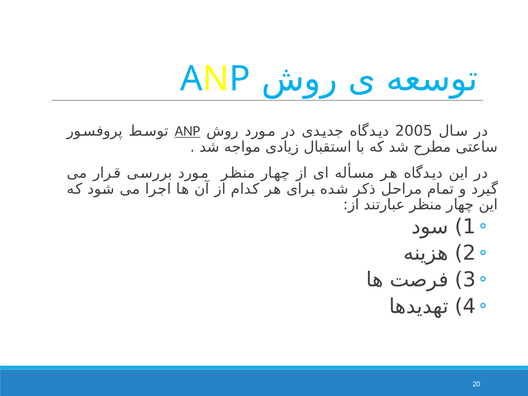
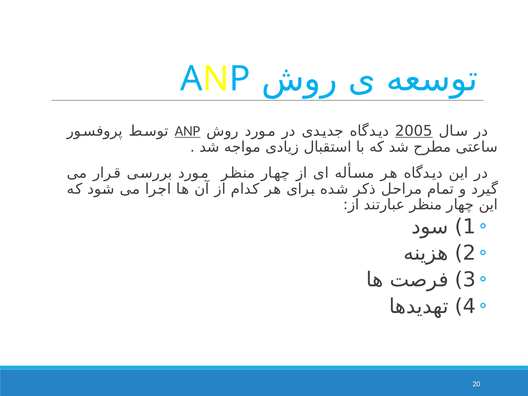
2005 underline: none -> present
